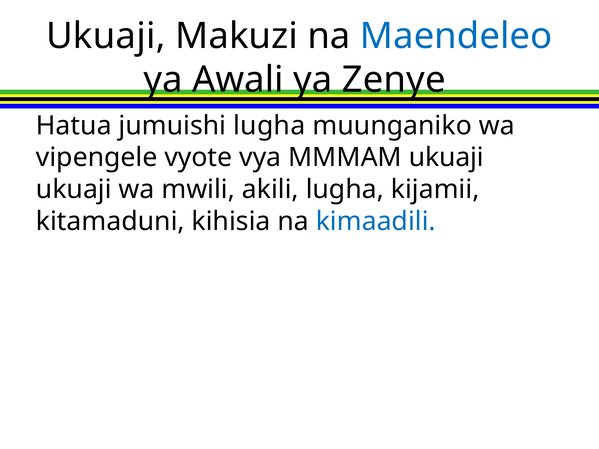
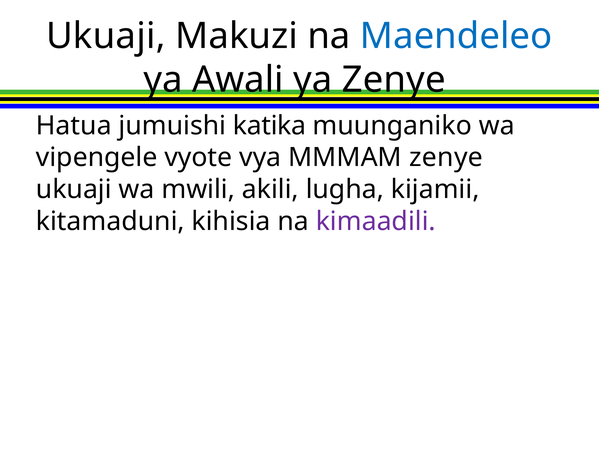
jumuishi lugha: lugha -> katika
MMMAM ukuaji: ukuaji -> zenye
kimaadili colour: blue -> purple
